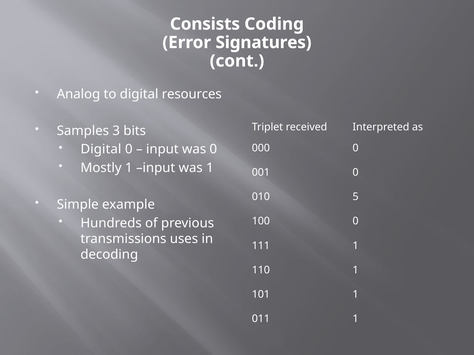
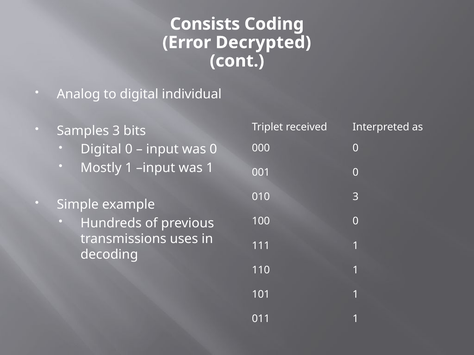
Signatures: Signatures -> Decrypted
resources: resources -> individual
010 5: 5 -> 3
